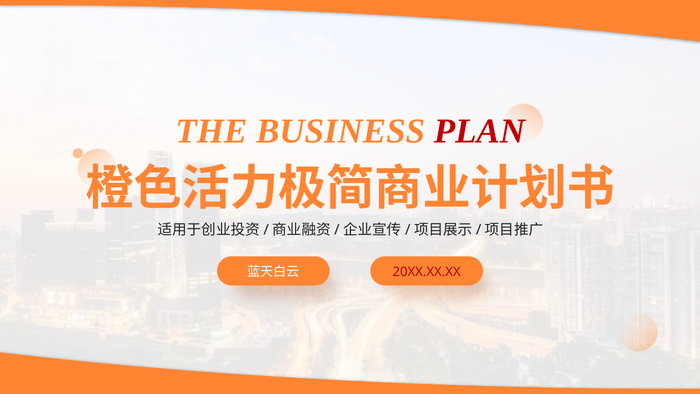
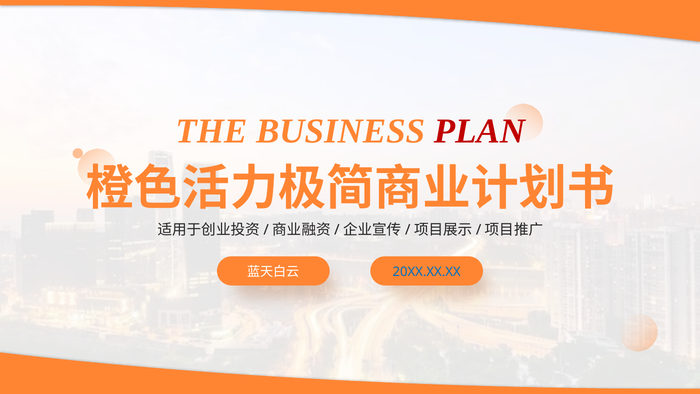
20XX.XX.XX colour: red -> blue
